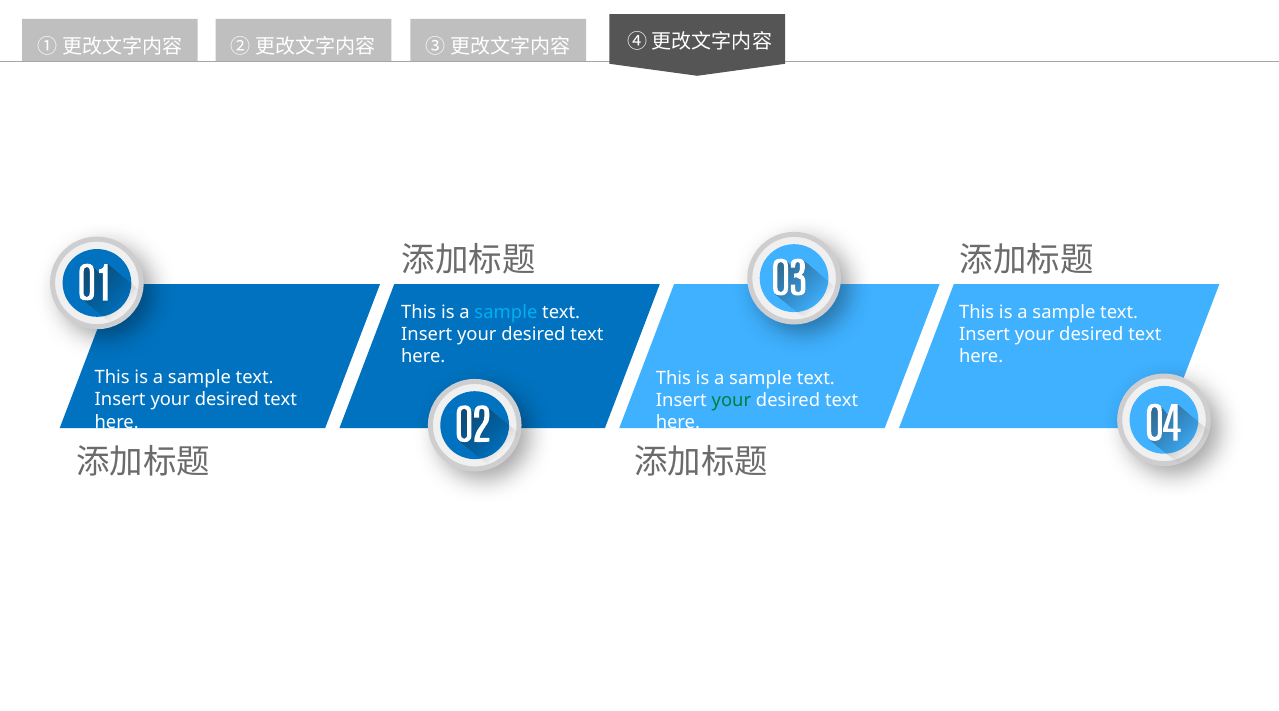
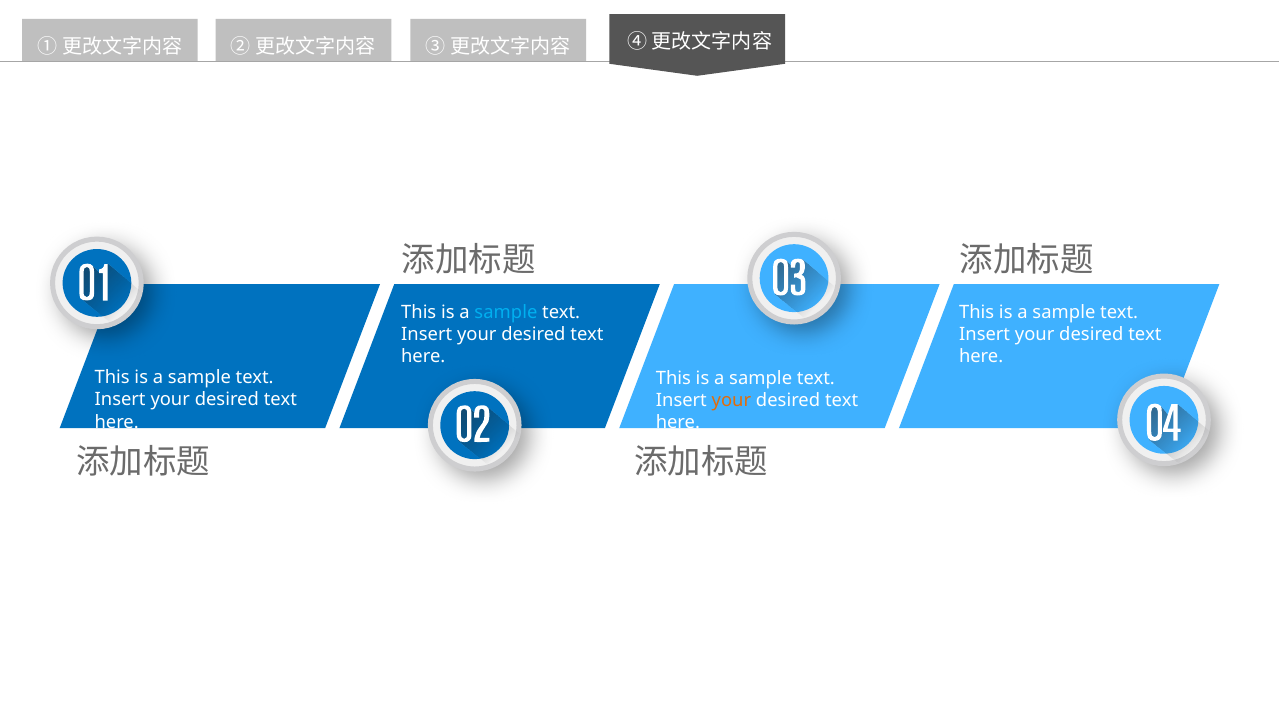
your at (731, 400) colour: green -> orange
